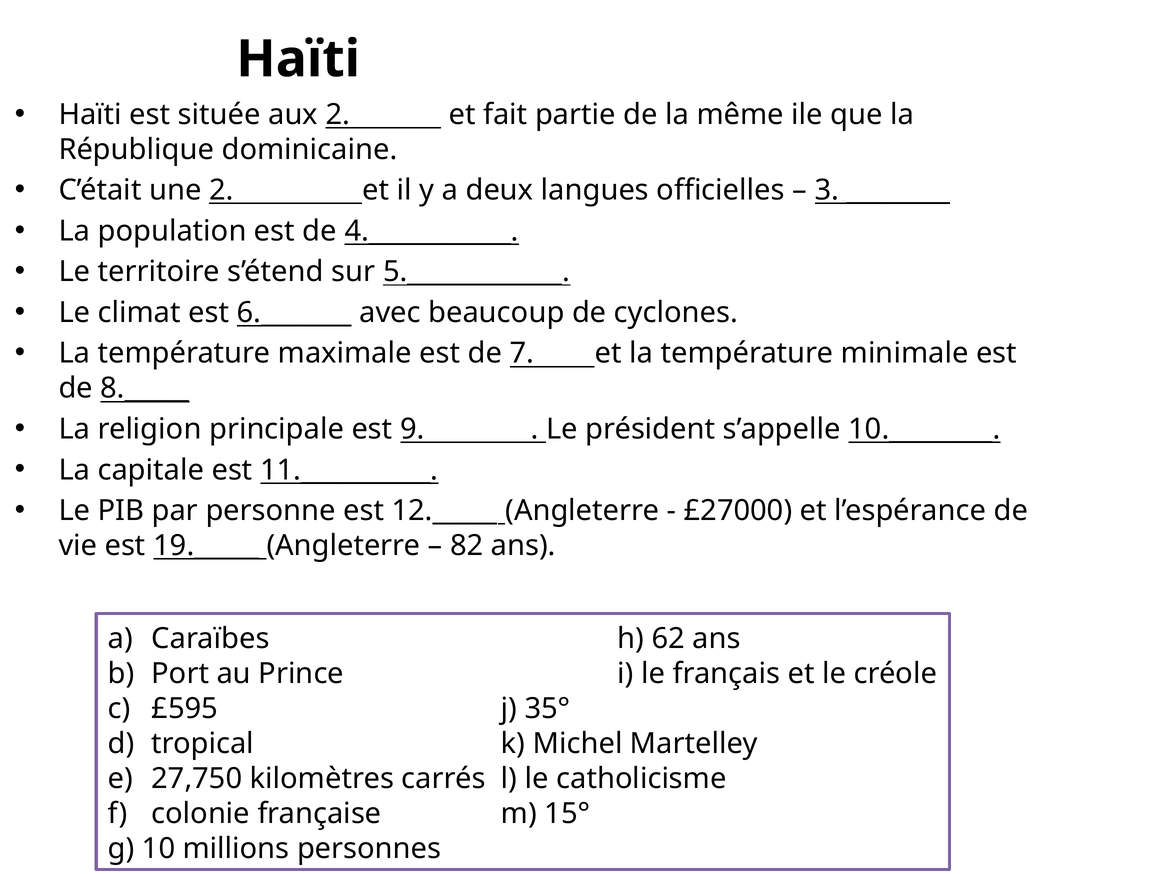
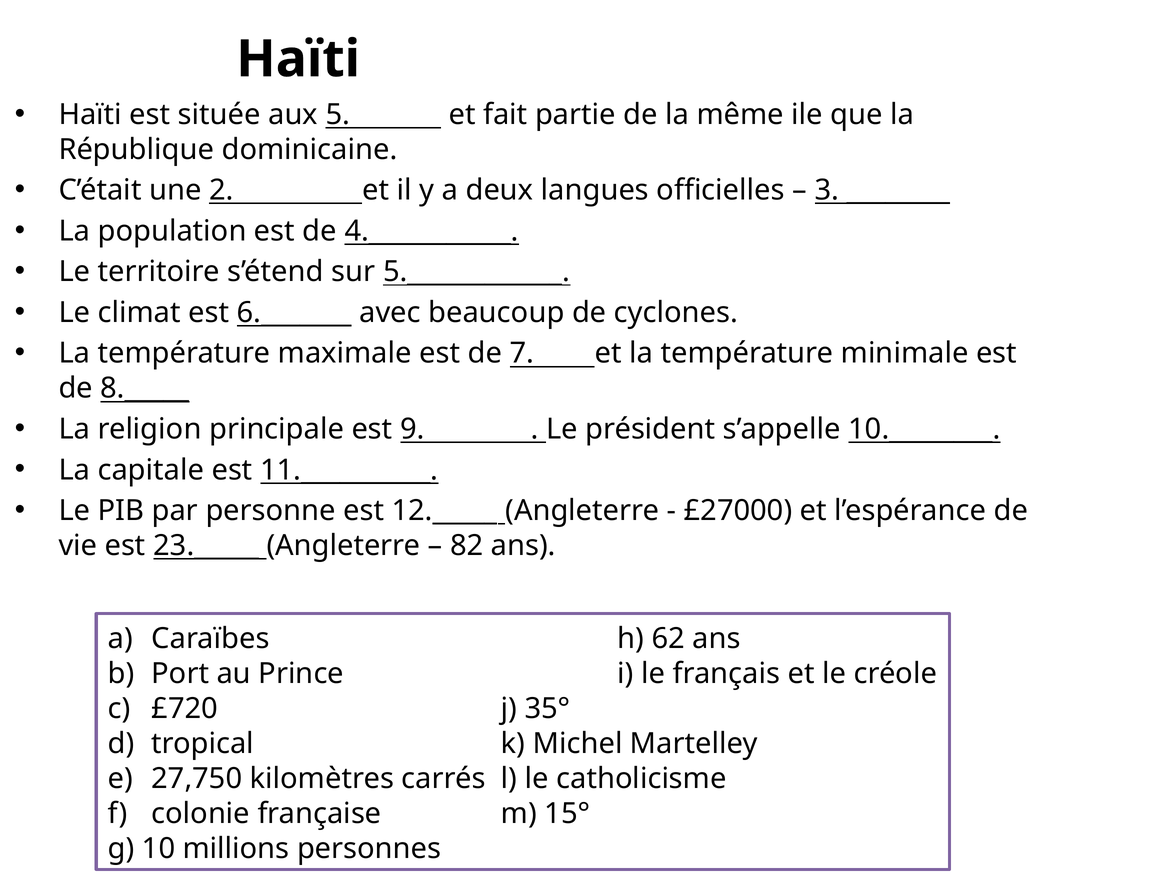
aux 2: 2 -> 5
19._____: 19._____ -> 23._____
£595: £595 -> £720
